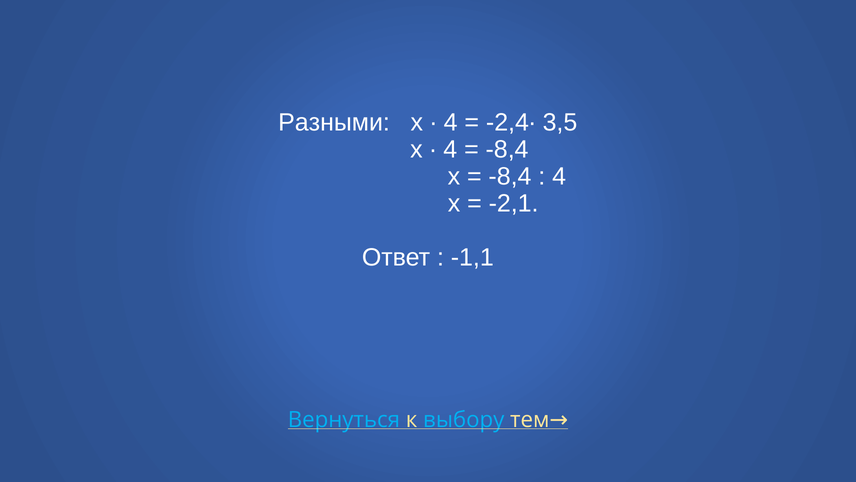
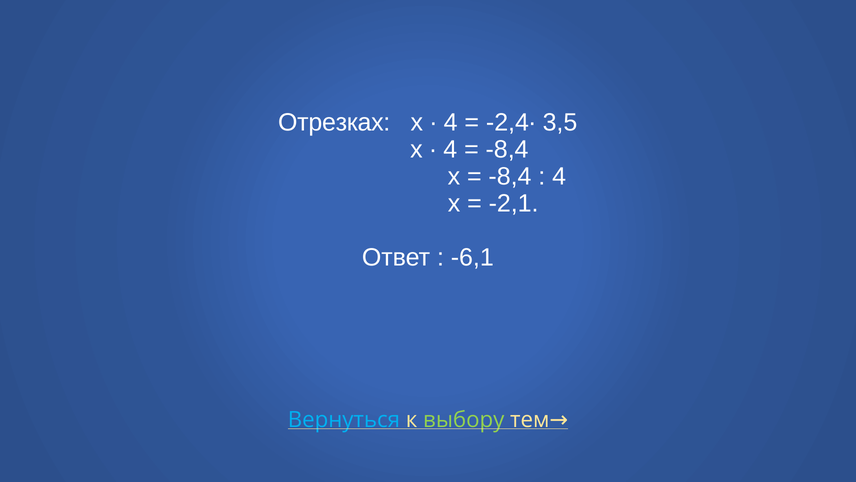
Разными: Разными -> Отрезках
-1,1: -1,1 -> -6,1
выбору colour: light blue -> light green
